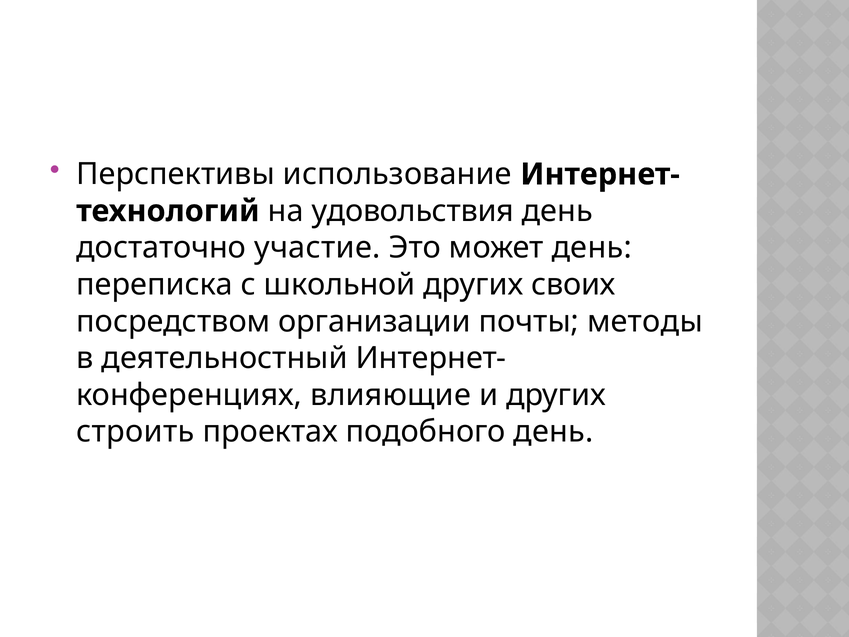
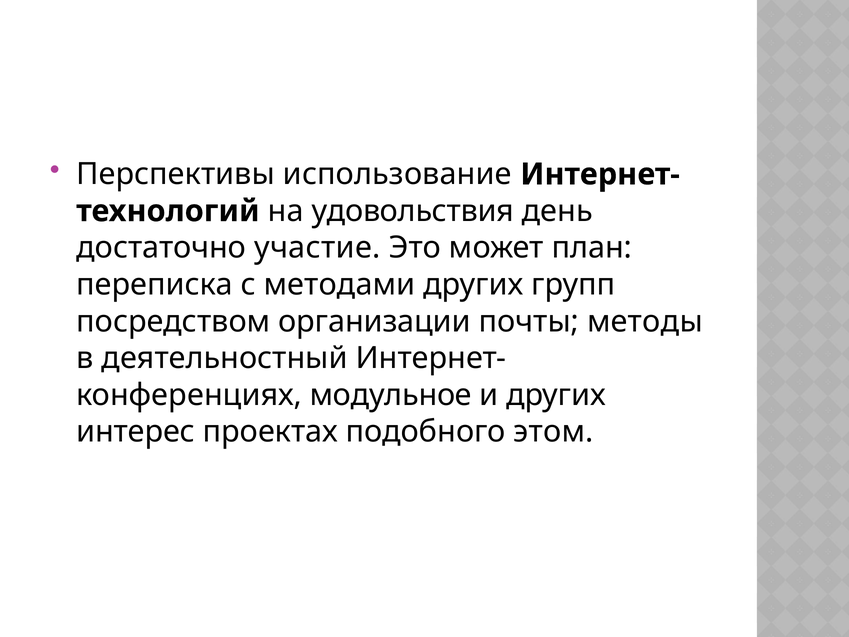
может день: день -> план
школьной: школьной -> методами
своих: своих -> групп
влияющие: влияющие -> модульное
строить: строить -> интерес
подобного день: день -> этом
